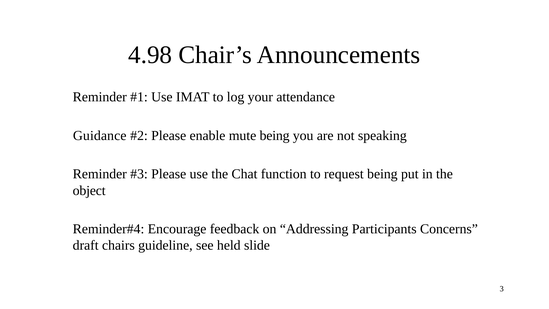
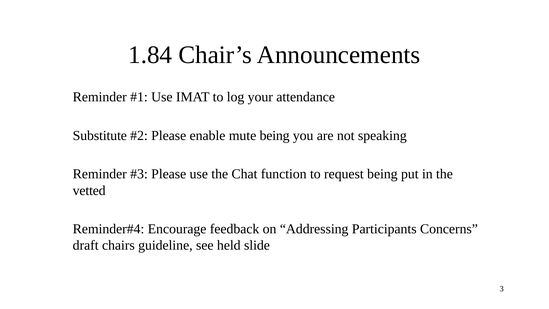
4.98: 4.98 -> 1.84
Guidance: Guidance -> Substitute
object: object -> vetted
